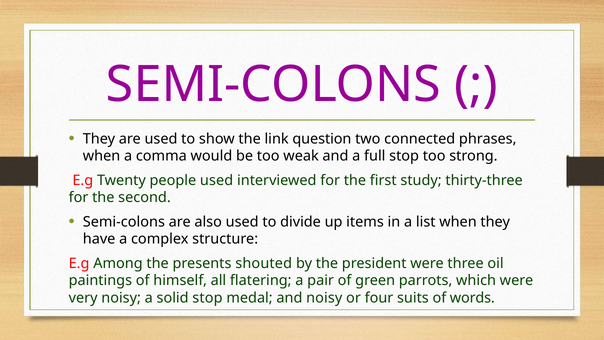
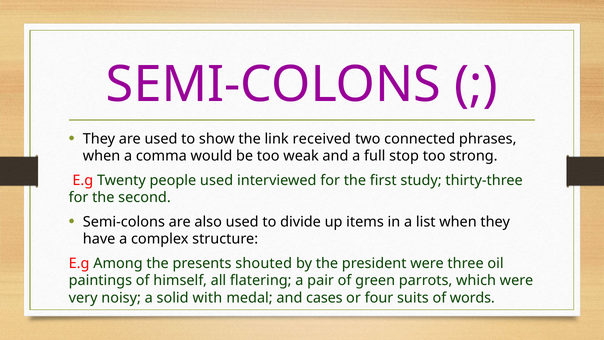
question: question -> received
solid stop: stop -> with
and noisy: noisy -> cases
